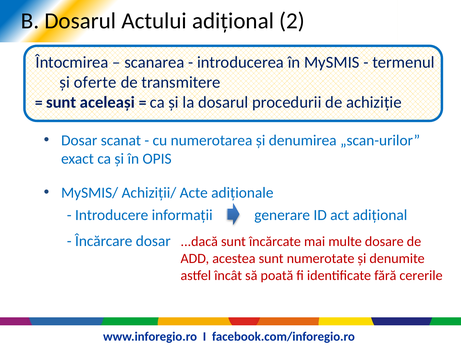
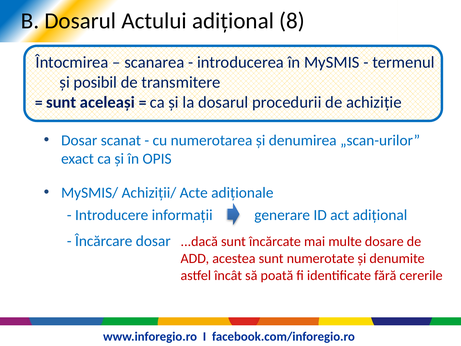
2: 2 -> 8
oferte: oferte -> posibil
